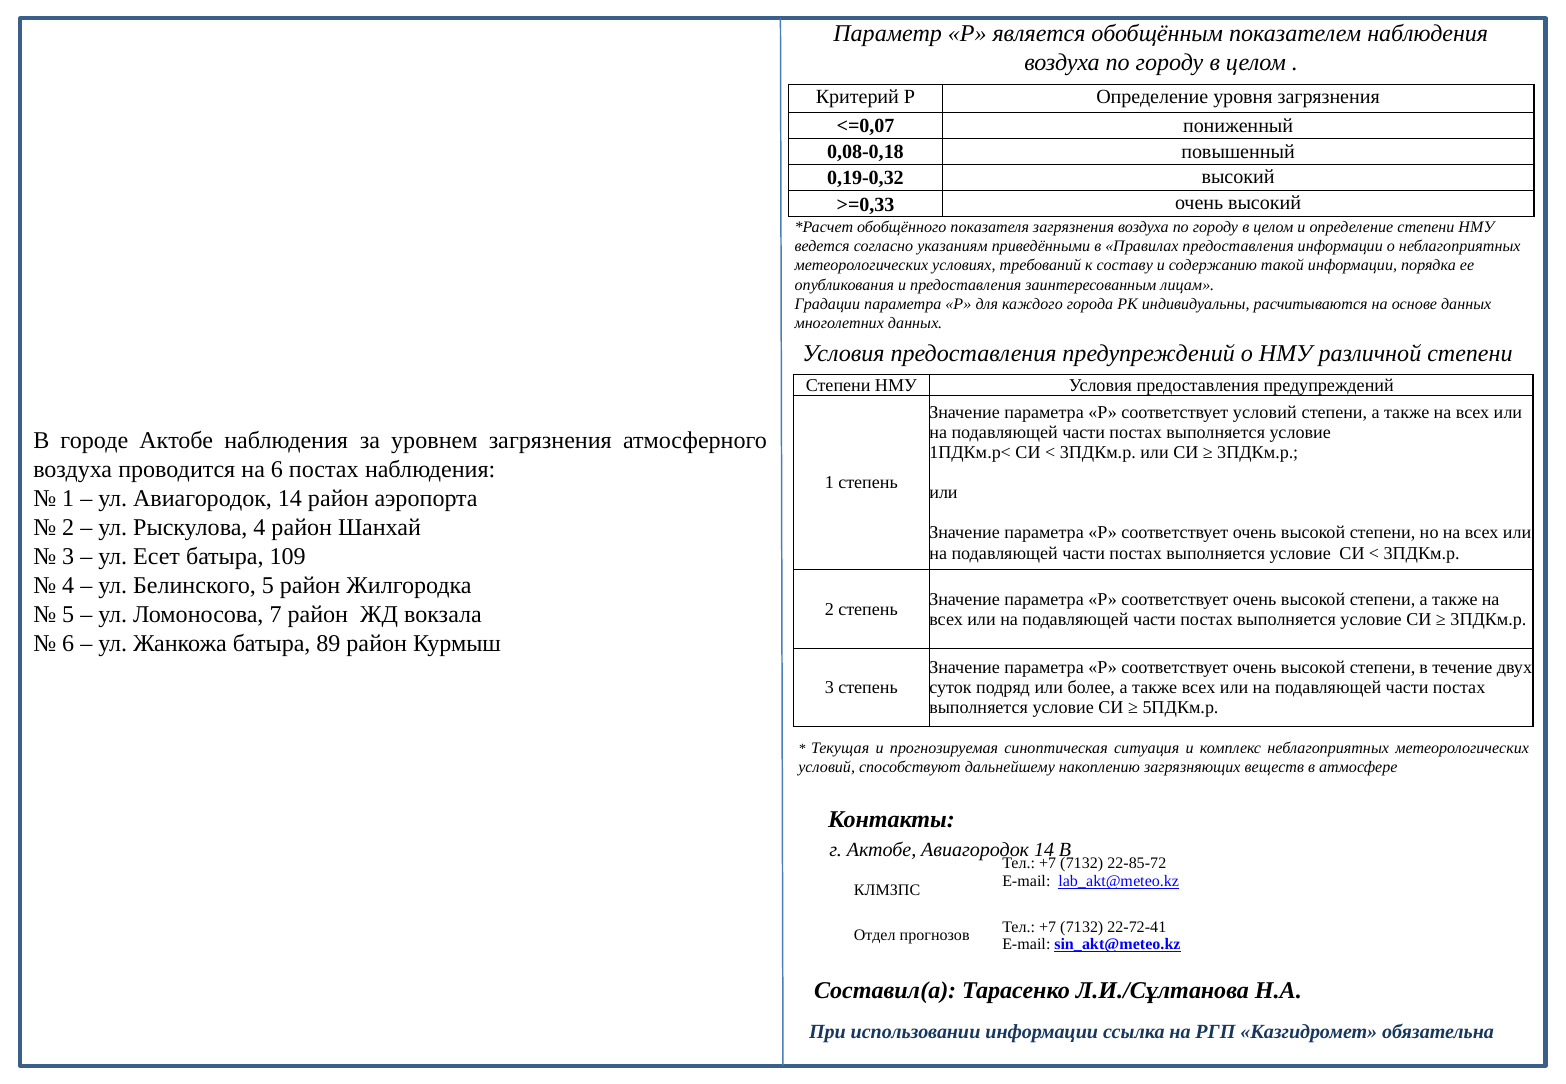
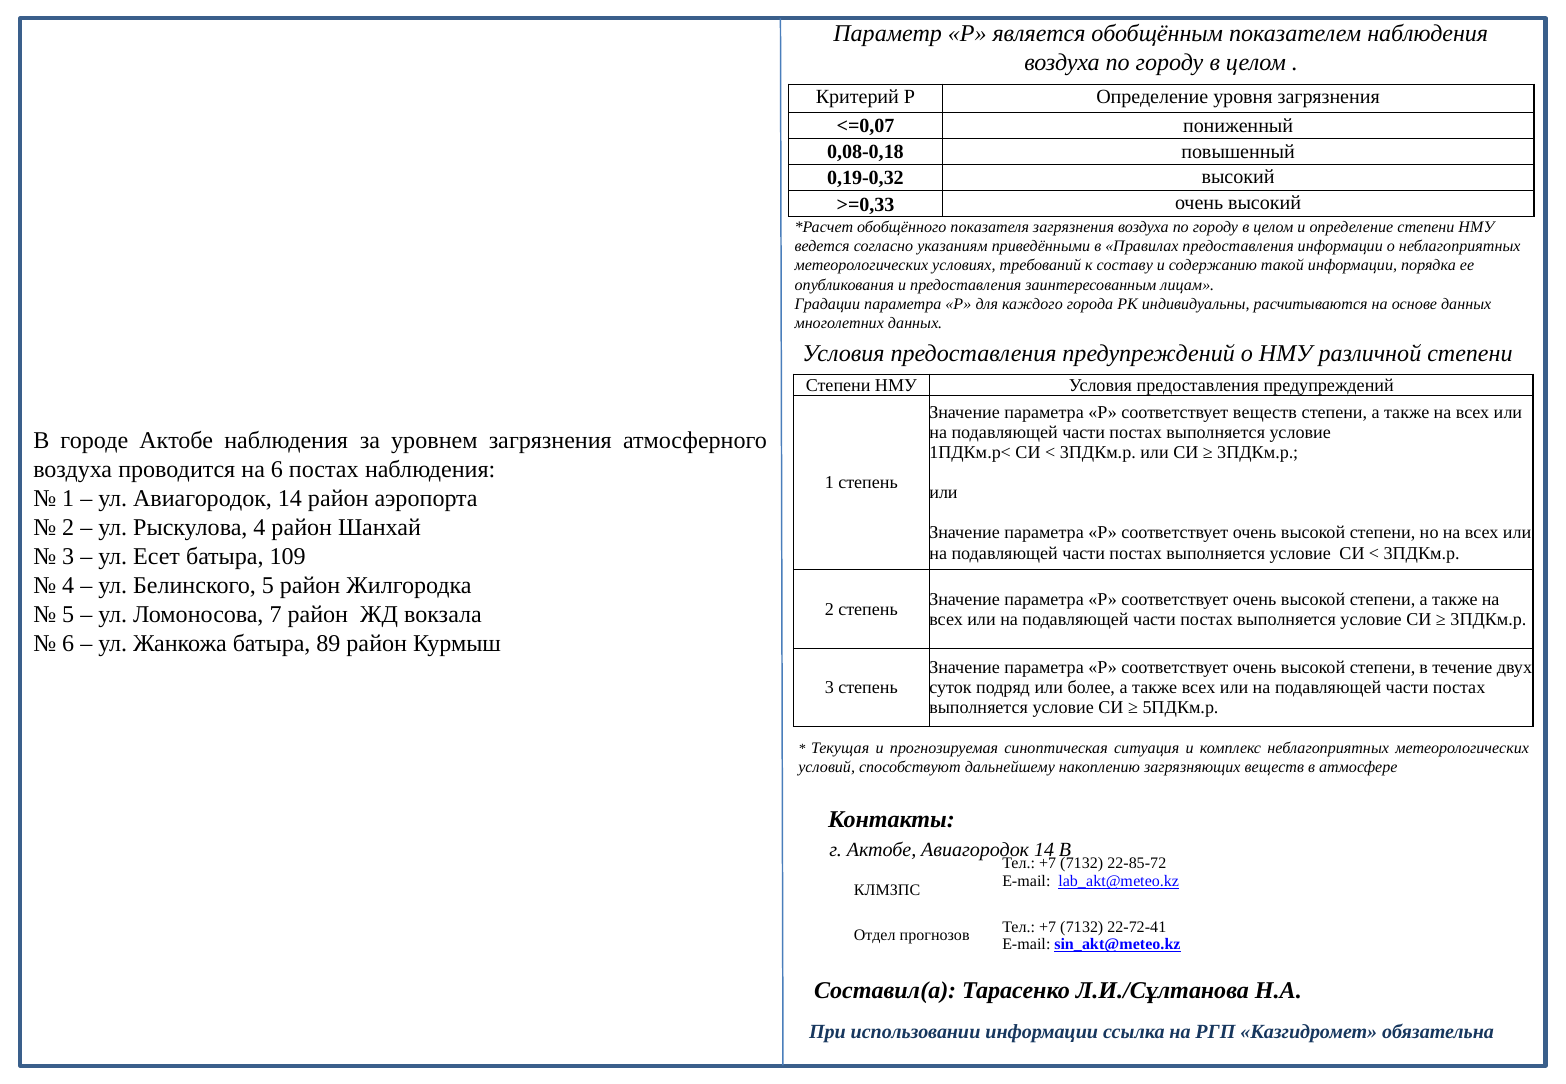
соответствует условий: условий -> веществ
